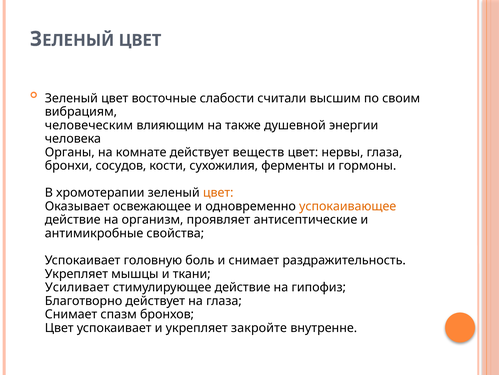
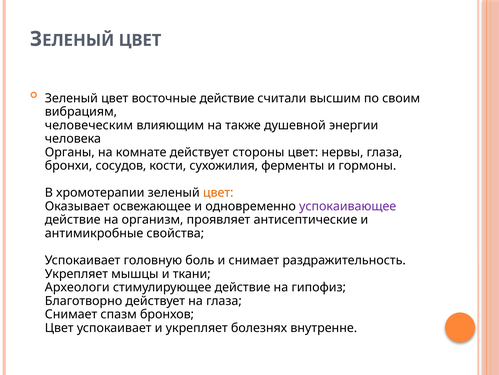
восточные слабости: слабости -> действие
веществ: веществ -> стороны
успокаивающее colour: orange -> purple
Усиливает: Усиливает -> Археологи
закройте: закройте -> болезнях
